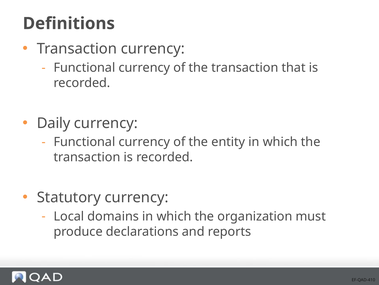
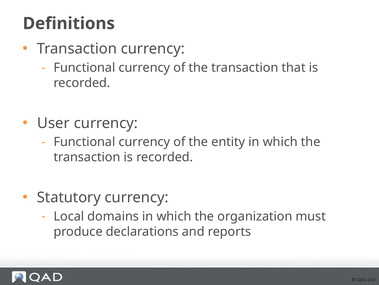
Daily: Daily -> User
